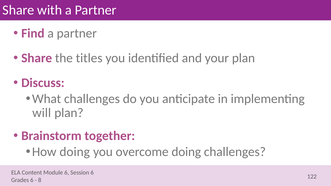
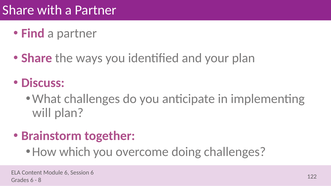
titles: titles -> ways
How doing: doing -> which
